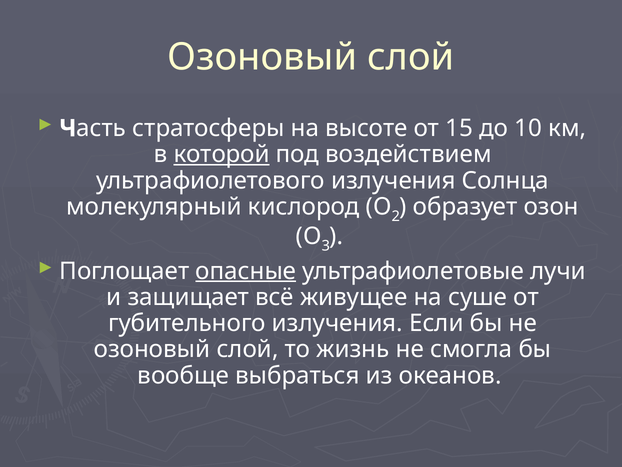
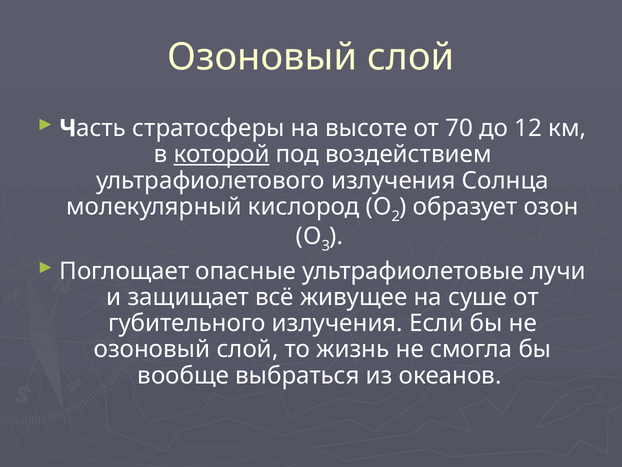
15: 15 -> 70
10: 10 -> 12
опасные underline: present -> none
